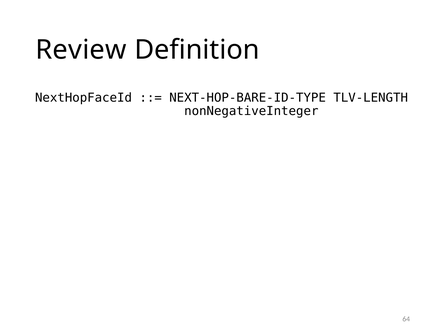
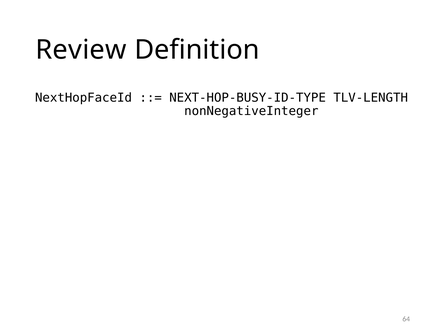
NEXT-HOP-BARE-ID-TYPE: NEXT-HOP-BARE-ID-TYPE -> NEXT-HOP-BUSY-ID-TYPE
